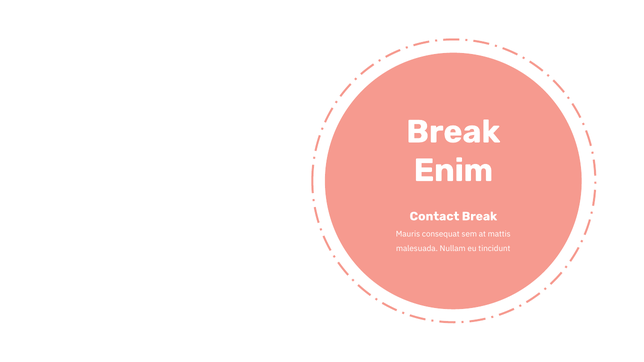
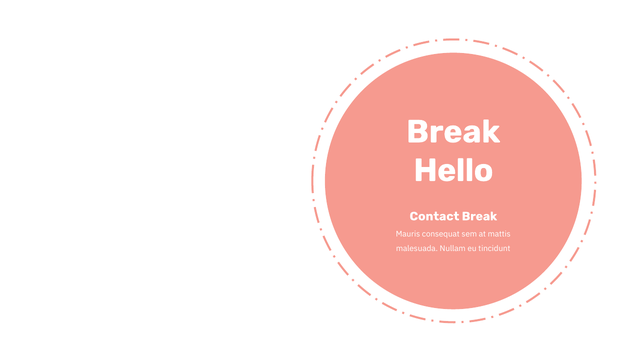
Enim: Enim -> Hello
